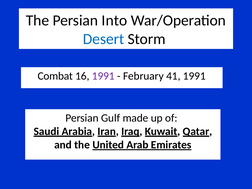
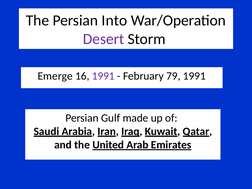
Desert colour: blue -> purple
Combat: Combat -> Emerge
41: 41 -> 79
